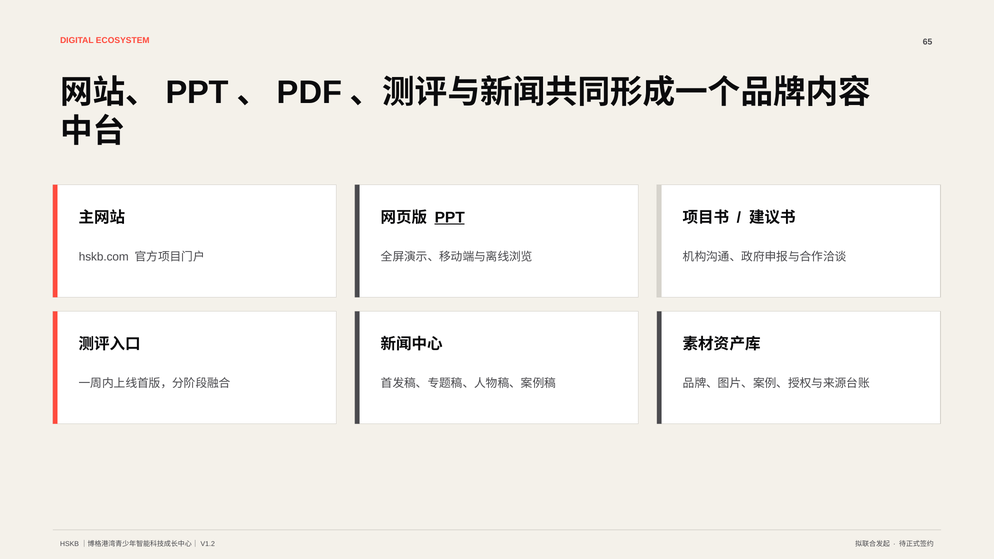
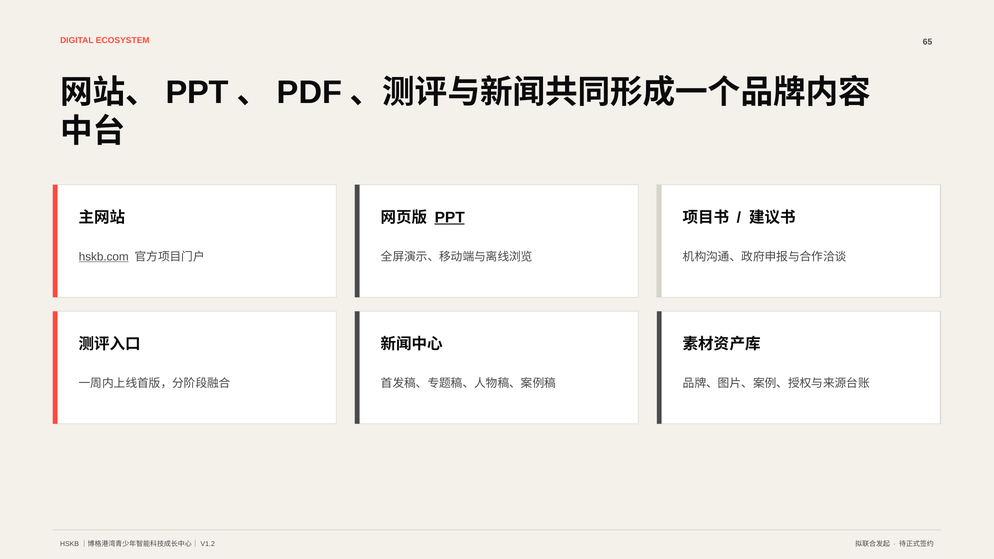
hskb.com underline: none -> present
